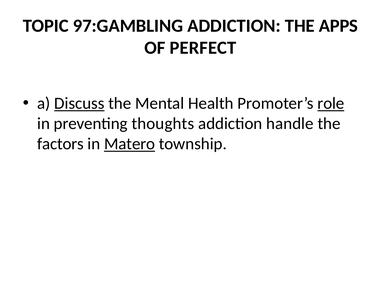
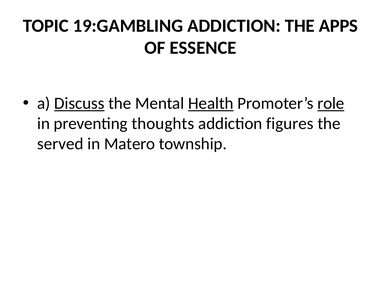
97:GAMBLING: 97:GAMBLING -> 19:GAMBLING
PERFECT: PERFECT -> ESSENCE
Health underline: none -> present
handle: handle -> figures
factors: factors -> served
Matero underline: present -> none
